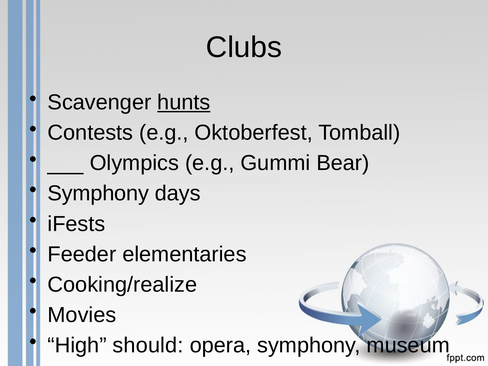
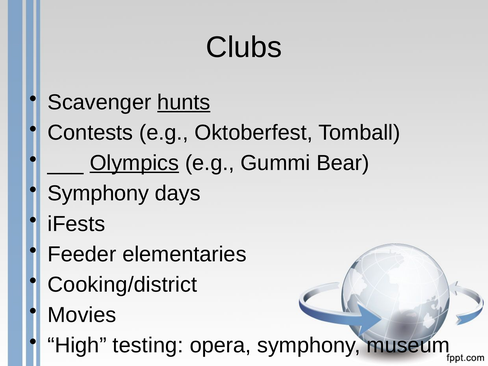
Olympics underline: none -> present
Cooking/realize: Cooking/realize -> Cooking/district
should: should -> testing
